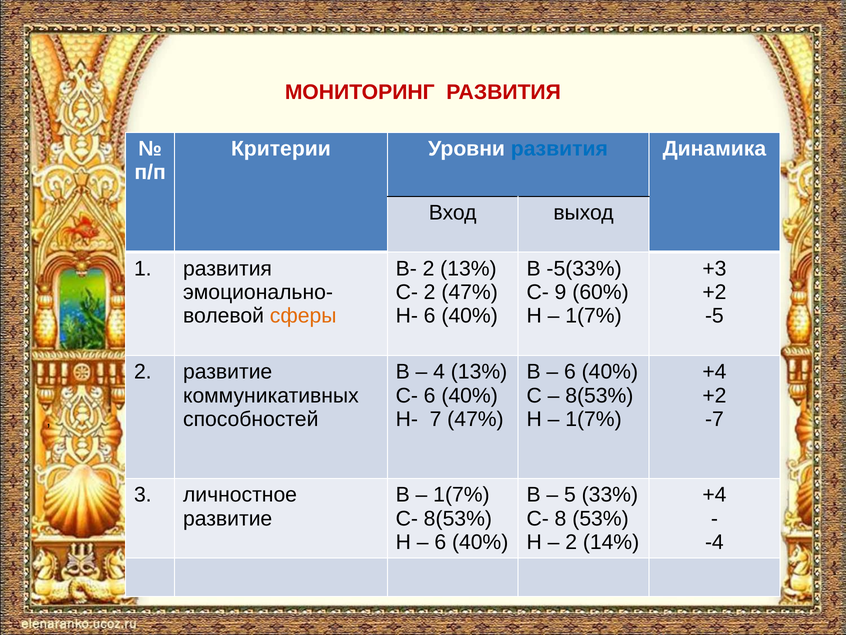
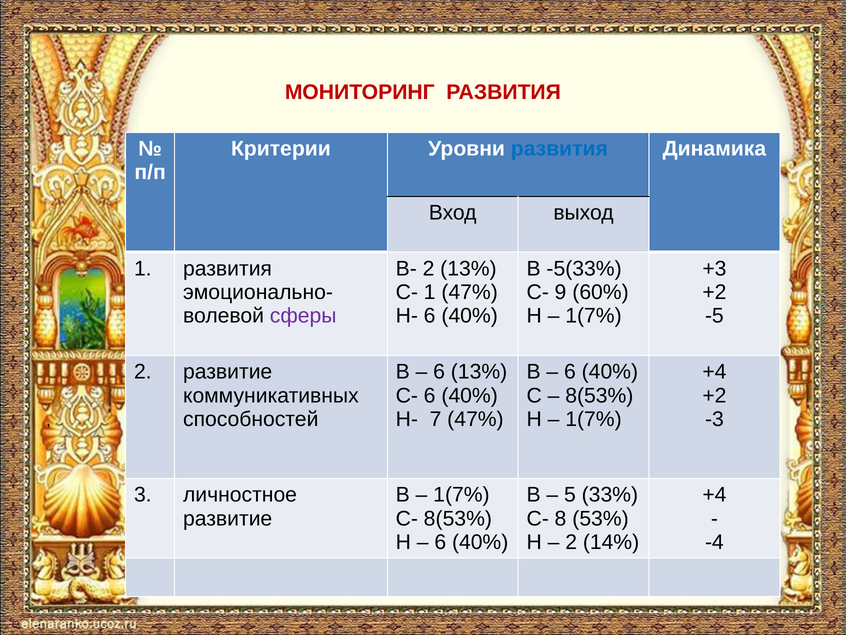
С- 2: 2 -> 1
сферы colour: orange -> purple
4 at (439, 372): 4 -> 6
-7: -7 -> -3
